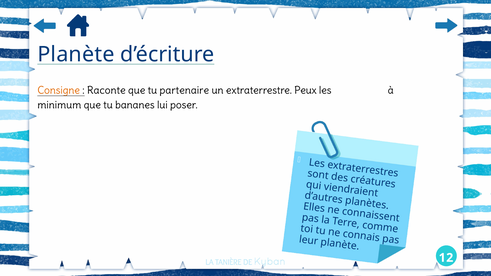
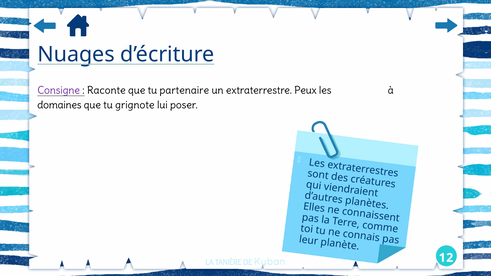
Planète at (76, 54): Planète -> Nuages
Consigne colour: orange -> purple
minimum: minimum -> domaines
bananes: bananes -> grignote
